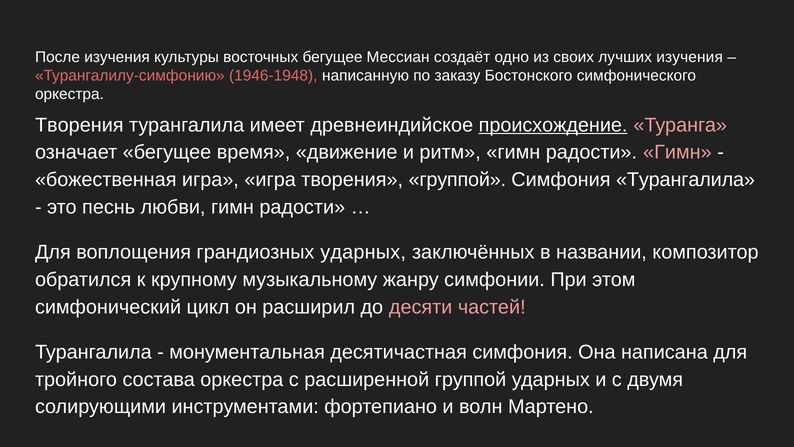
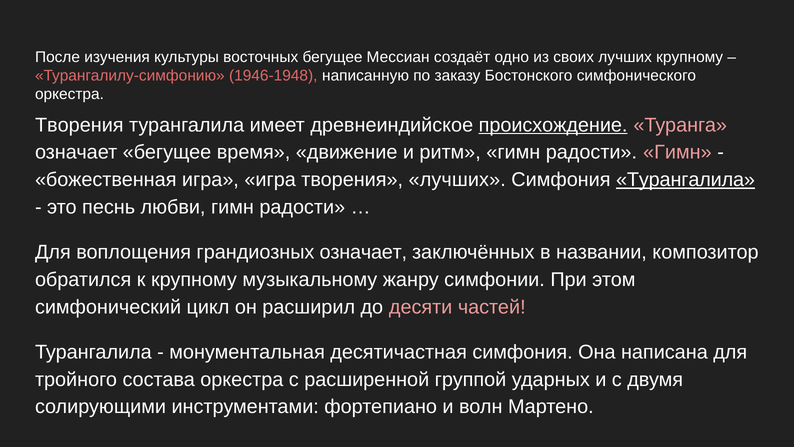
лучших изучения: изучения -> крупному
творения группой: группой -> лучших
Турангалила at (686, 180) underline: none -> present
грандиозных ударных: ударных -> означает
